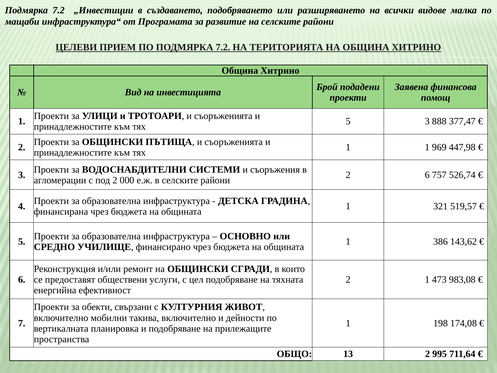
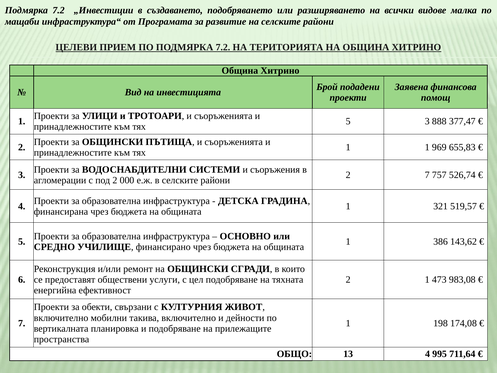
447,98: 447,98 -> 655,83
2 6: 6 -> 7
13 2: 2 -> 4
